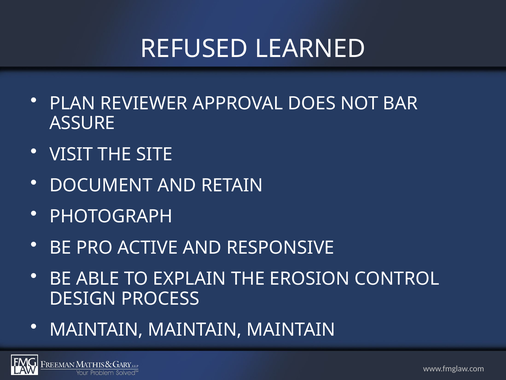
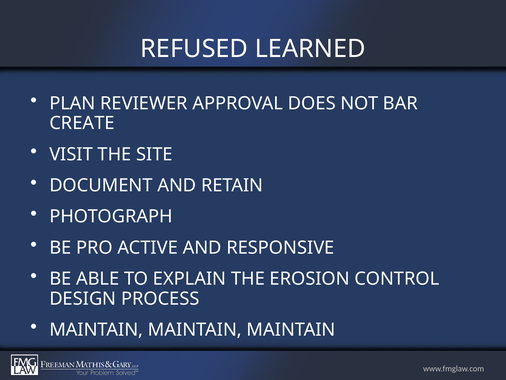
ASSURE: ASSURE -> CREATE
